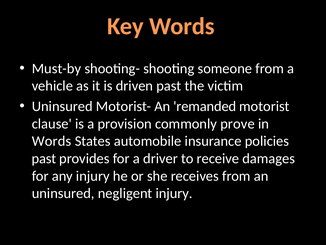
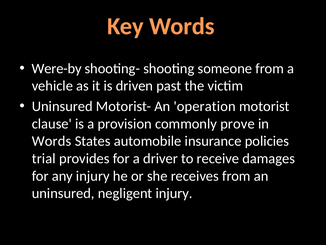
Must-by: Must-by -> Were-by
remanded: remanded -> operation
past at (44, 158): past -> trial
